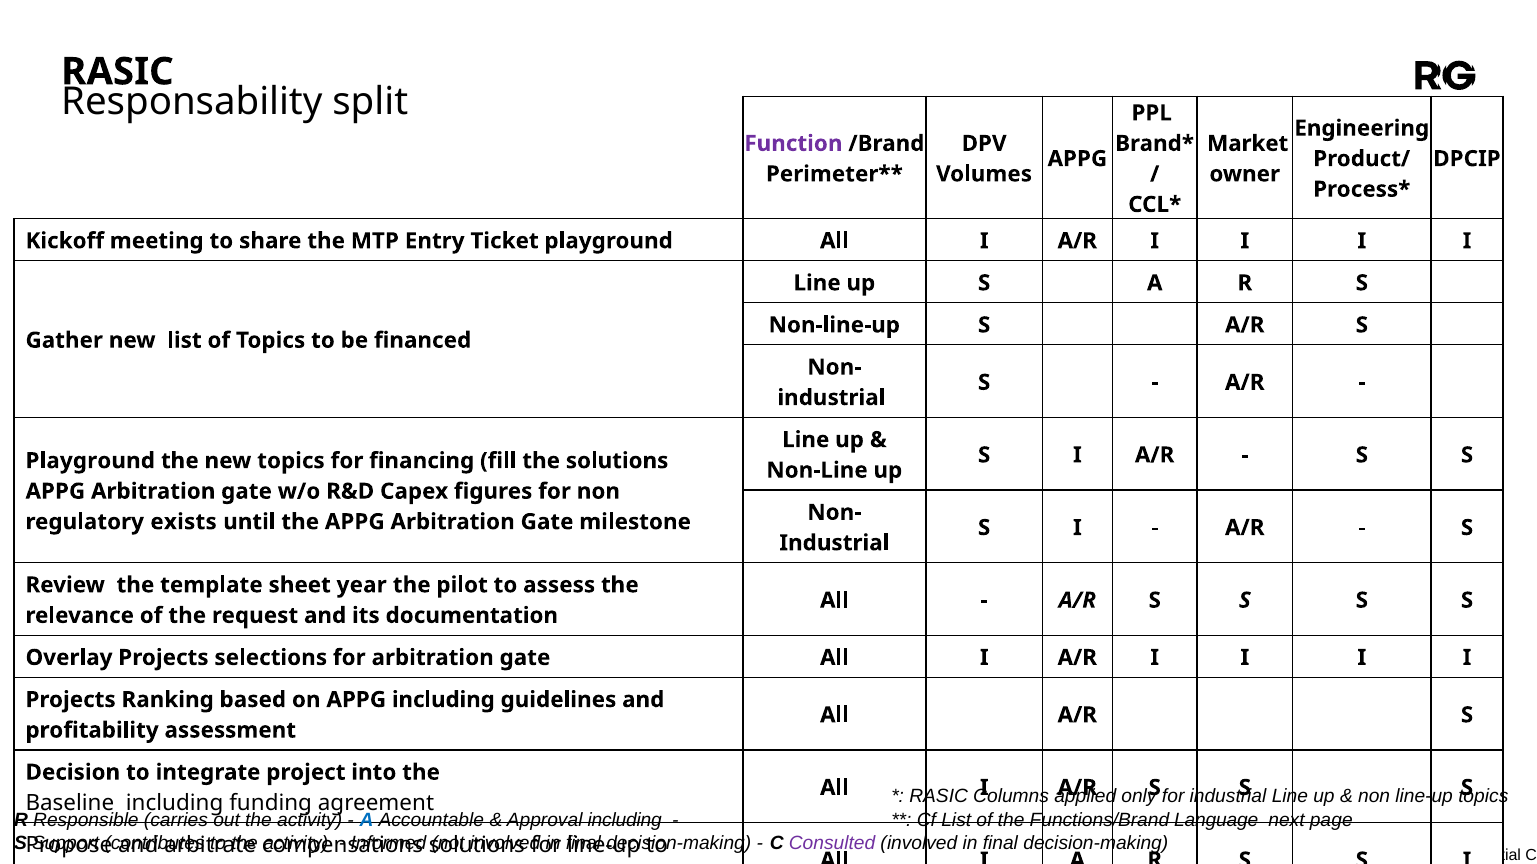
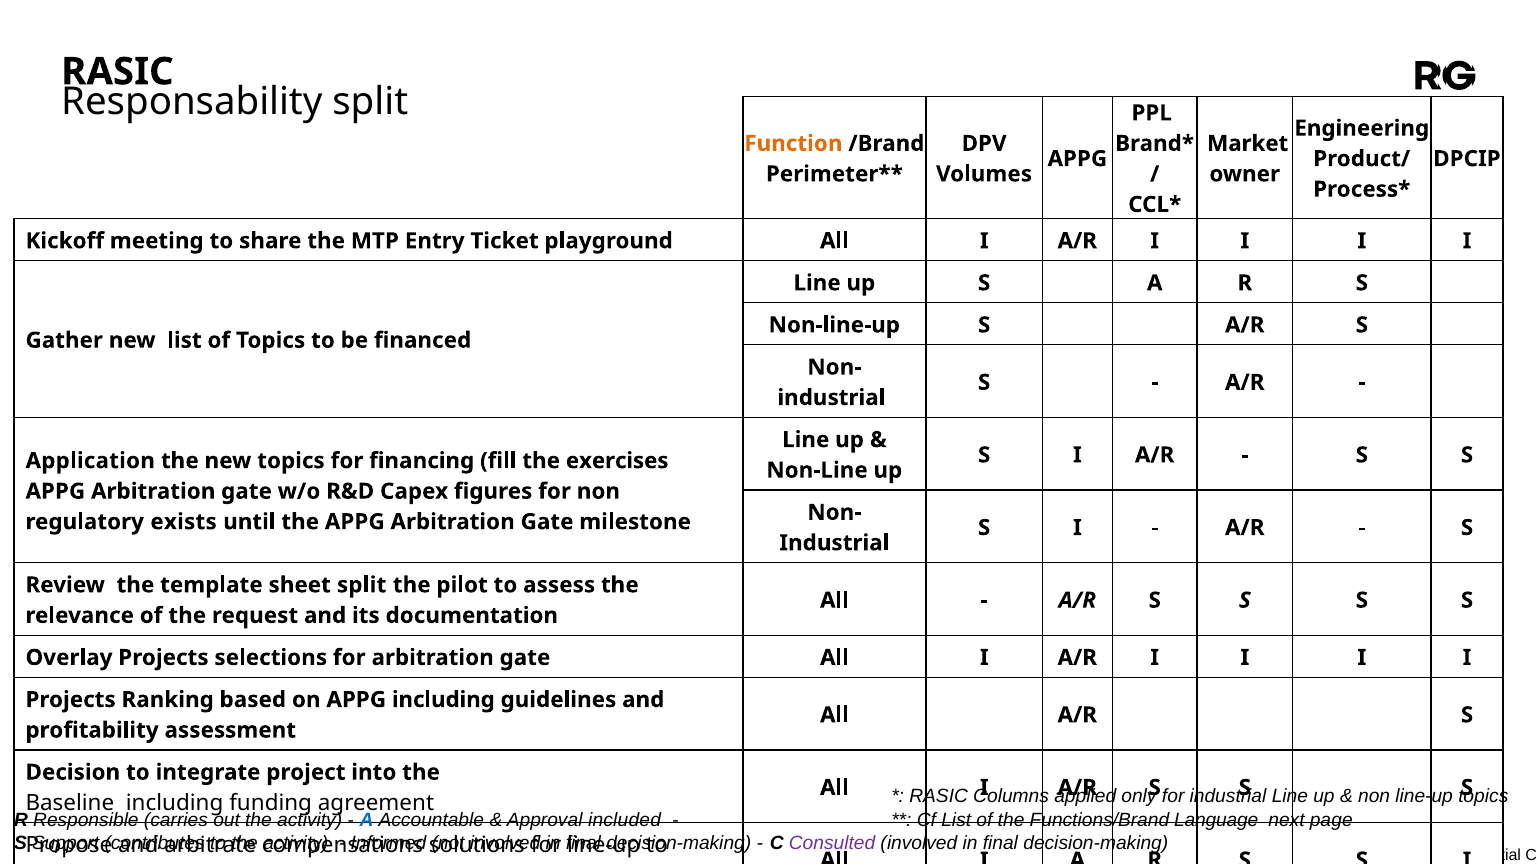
Function colour: purple -> orange
Playground at (90, 461): Playground -> Application
the solutions: solutions -> exercises
sheet year: year -> split
Approval including: including -> included
